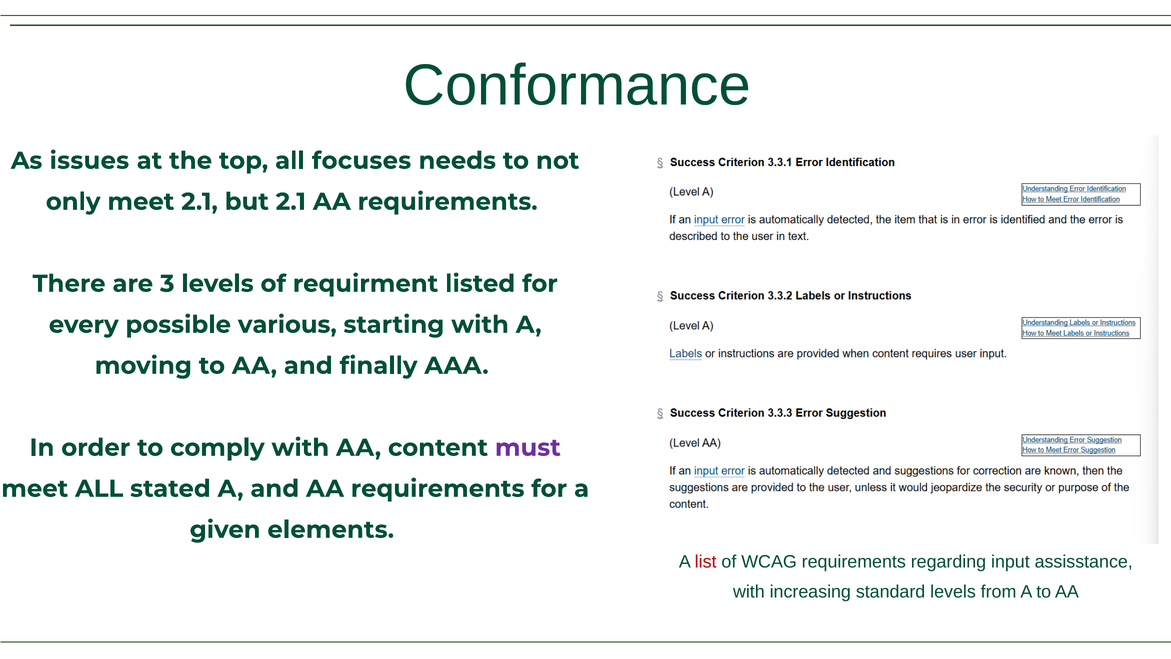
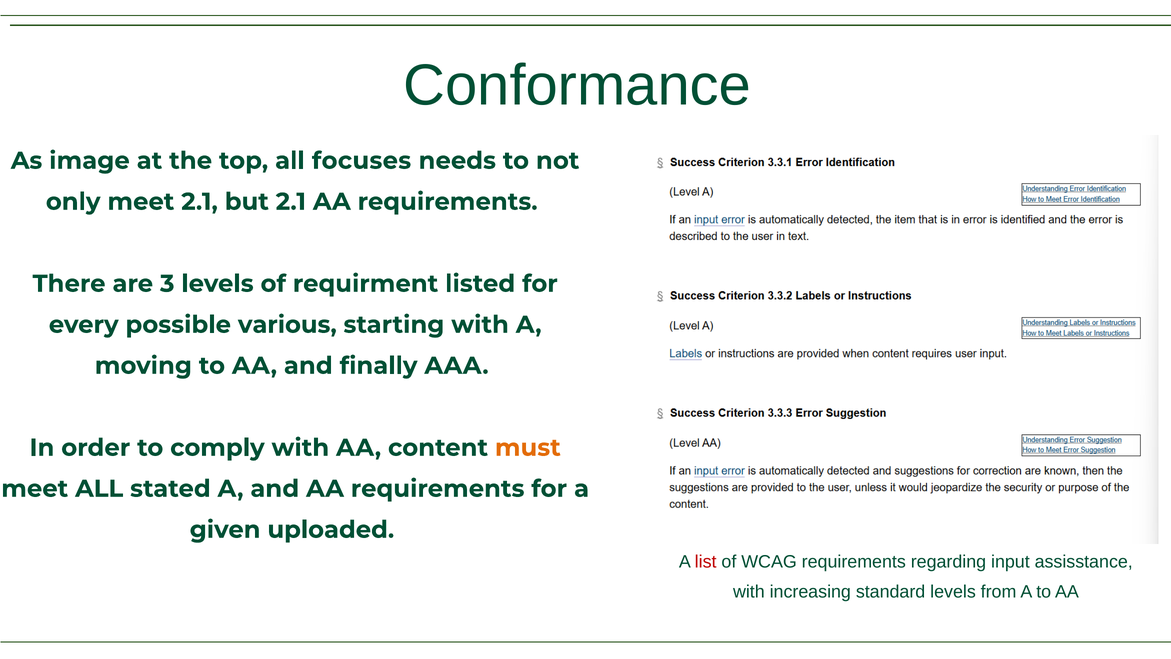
issues: issues -> image
must colour: purple -> orange
elements: elements -> uploaded
